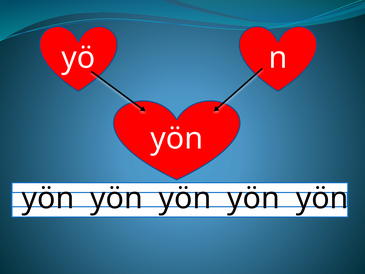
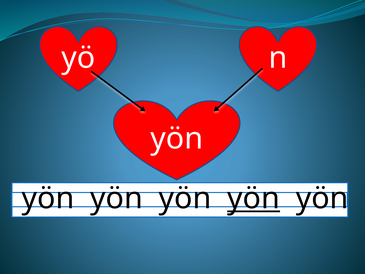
yön at (254, 198) underline: none -> present
